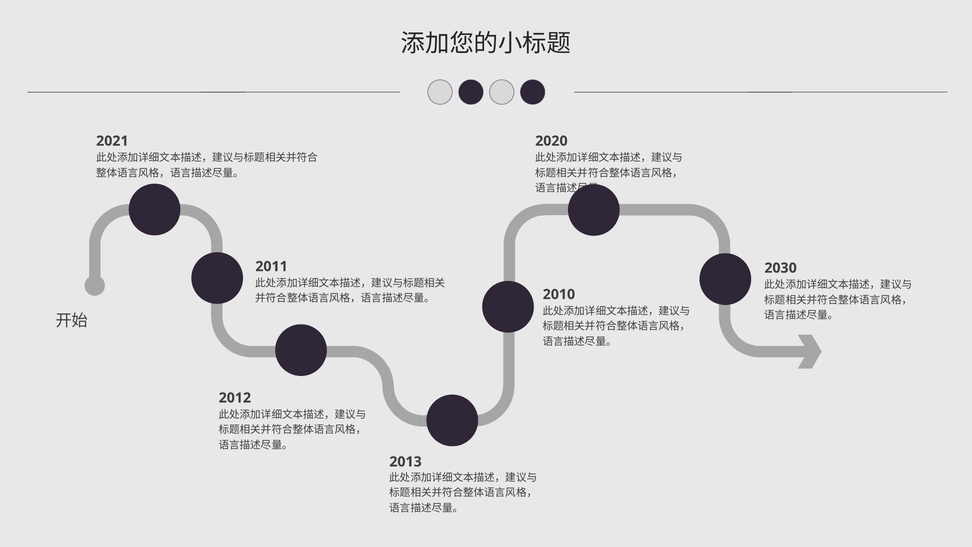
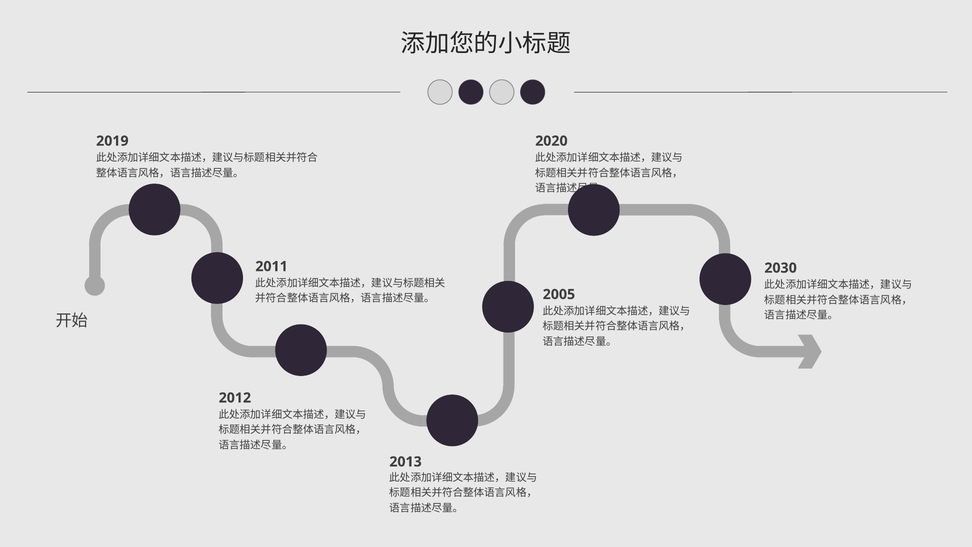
2021: 2021 -> 2019
2010: 2010 -> 2005
